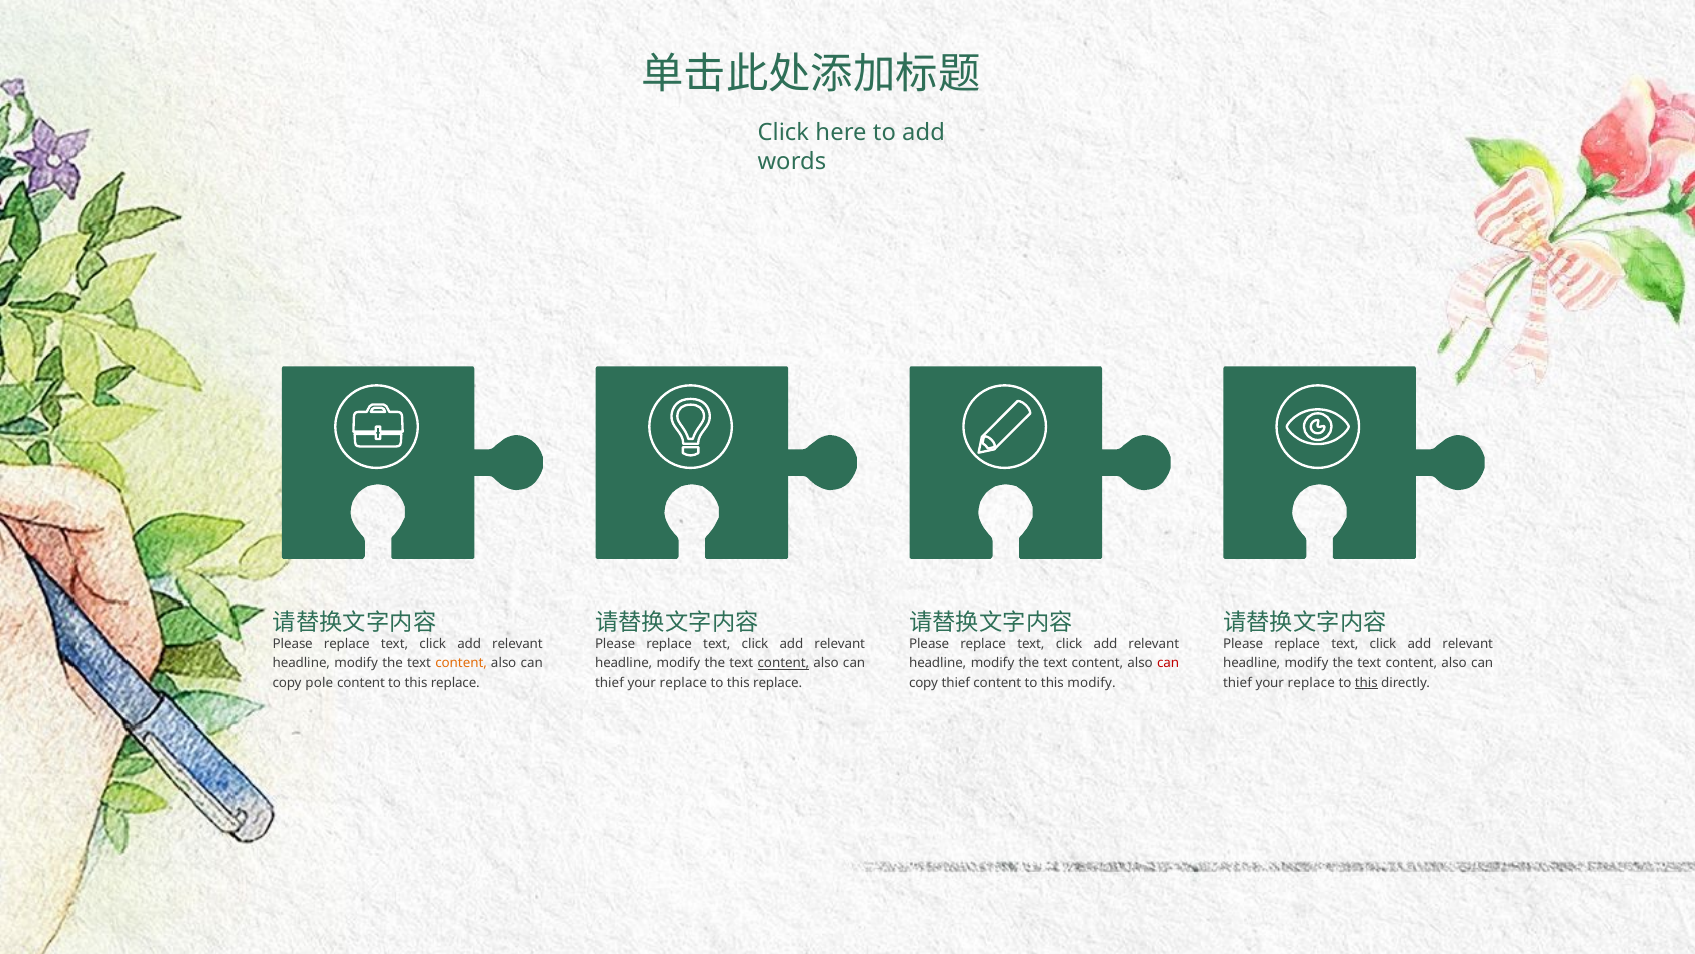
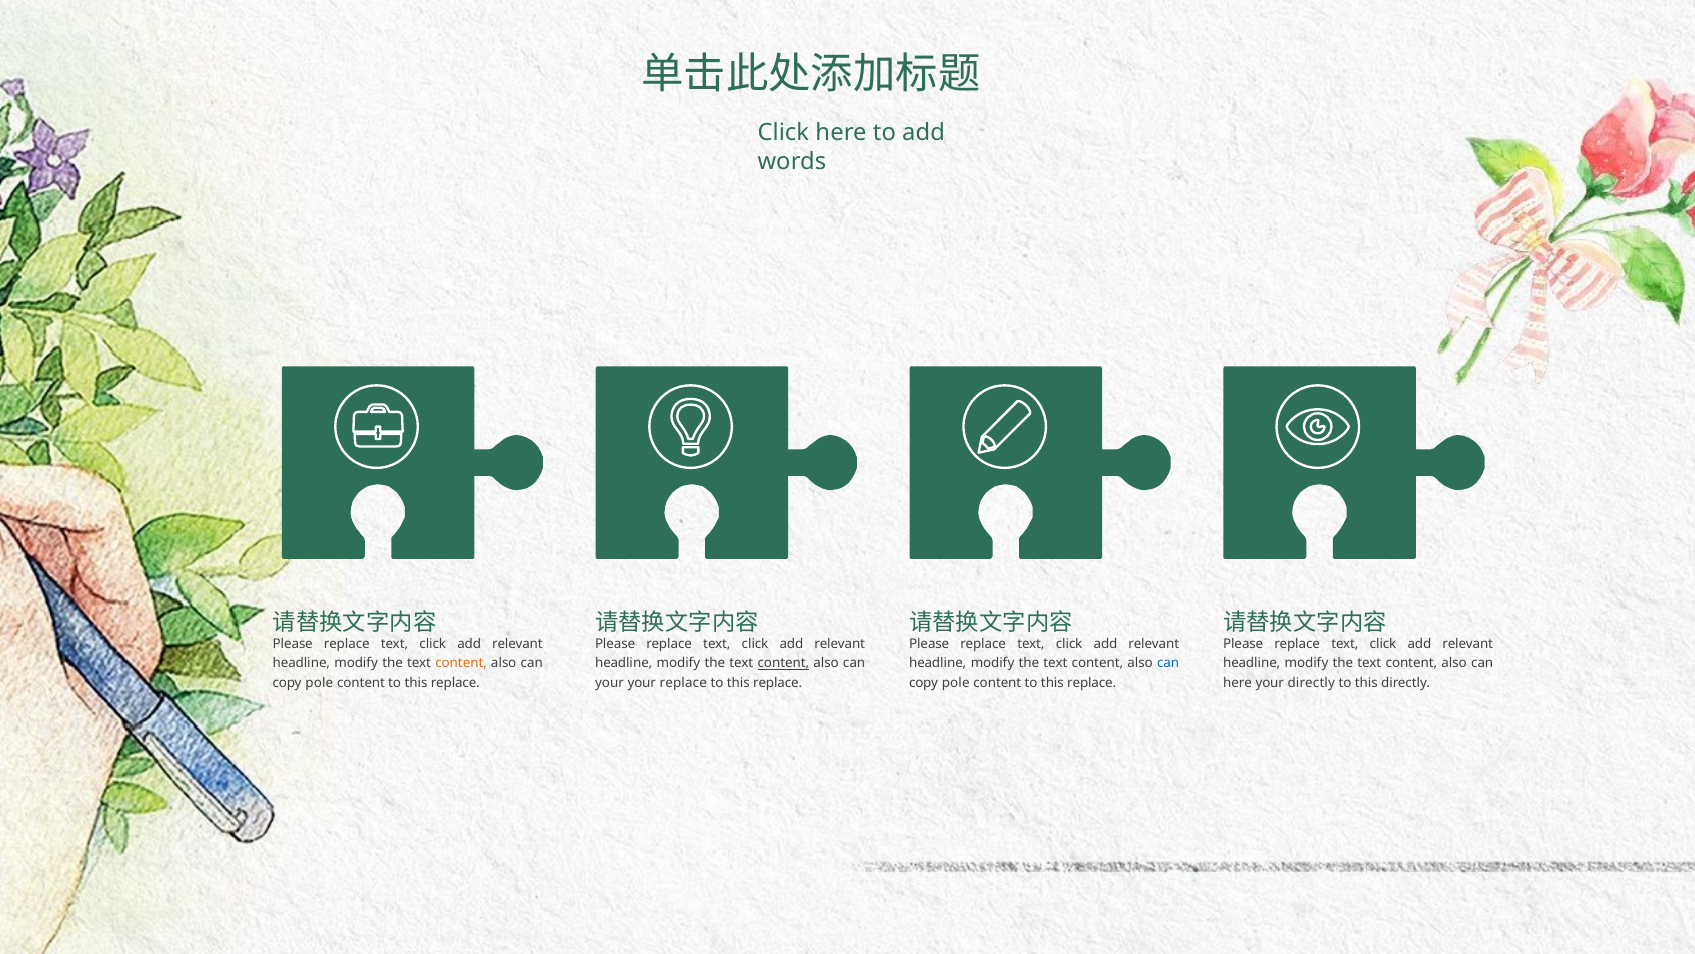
can at (1168, 663) colour: red -> blue
thief at (609, 682): thief -> your
thief at (956, 682): thief -> pole
modify at (1092, 682): modify -> replace
thief at (1237, 682): thief -> here
replace at (1311, 682): replace -> directly
this at (1366, 682) underline: present -> none
